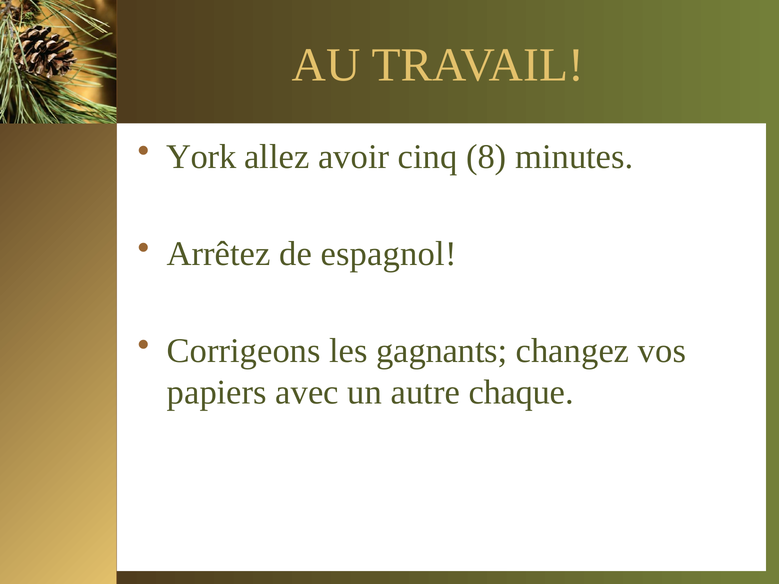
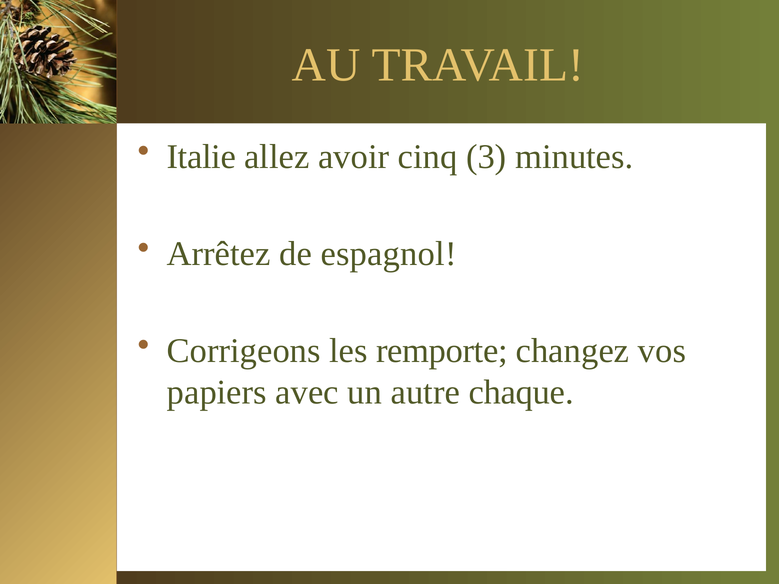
York: York -> Italie
8: 8 -> 3
gagnants: gagnants -> remporte
